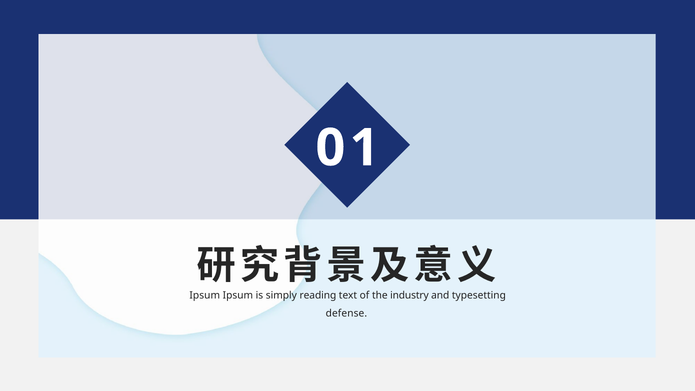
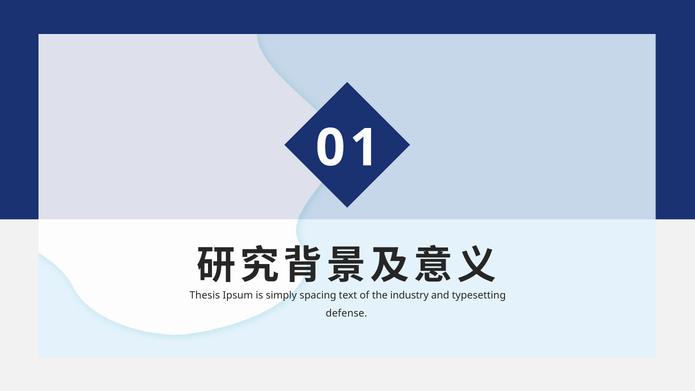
Ipsum at (205, 295): Ipsum -> Thesis
reading: reading -> spacing
